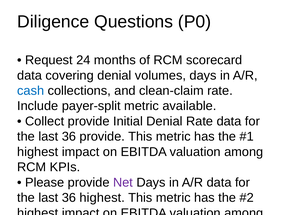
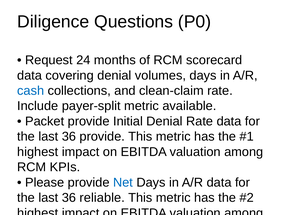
Collect at (45, 121): Collect -> Packet
Net at (123, 183) colour: purple -> blue
36 highest: highest -> reliable
